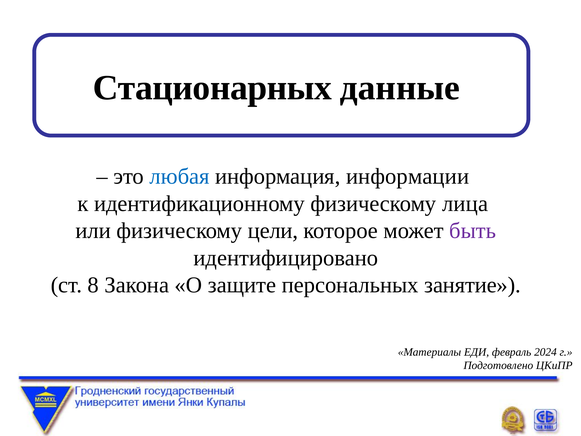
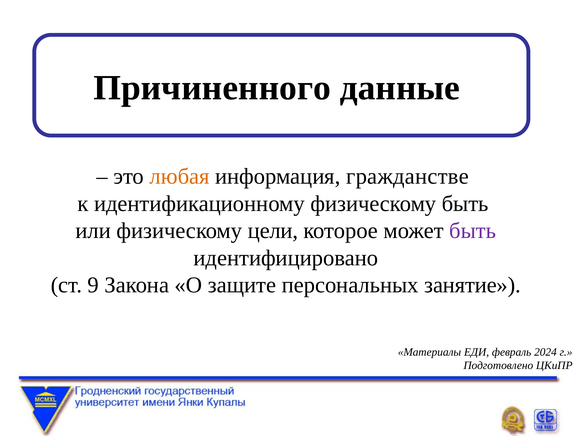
Стационарных: Стационарных -> Причиненного
любая colour: blue -> orange
информации: информации -> гражданстве
физическому лица: лица -> быть
8: 8 -> 9
